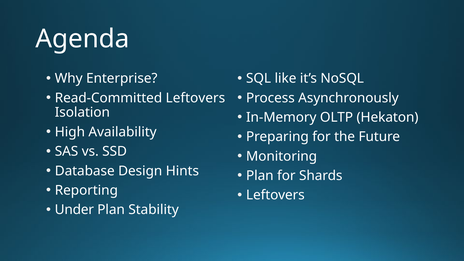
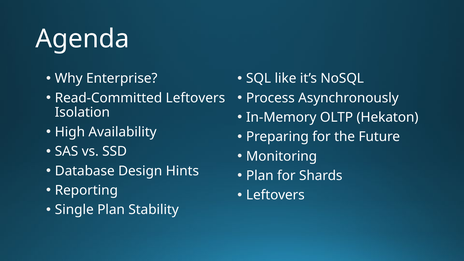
Under: Under -> Single
